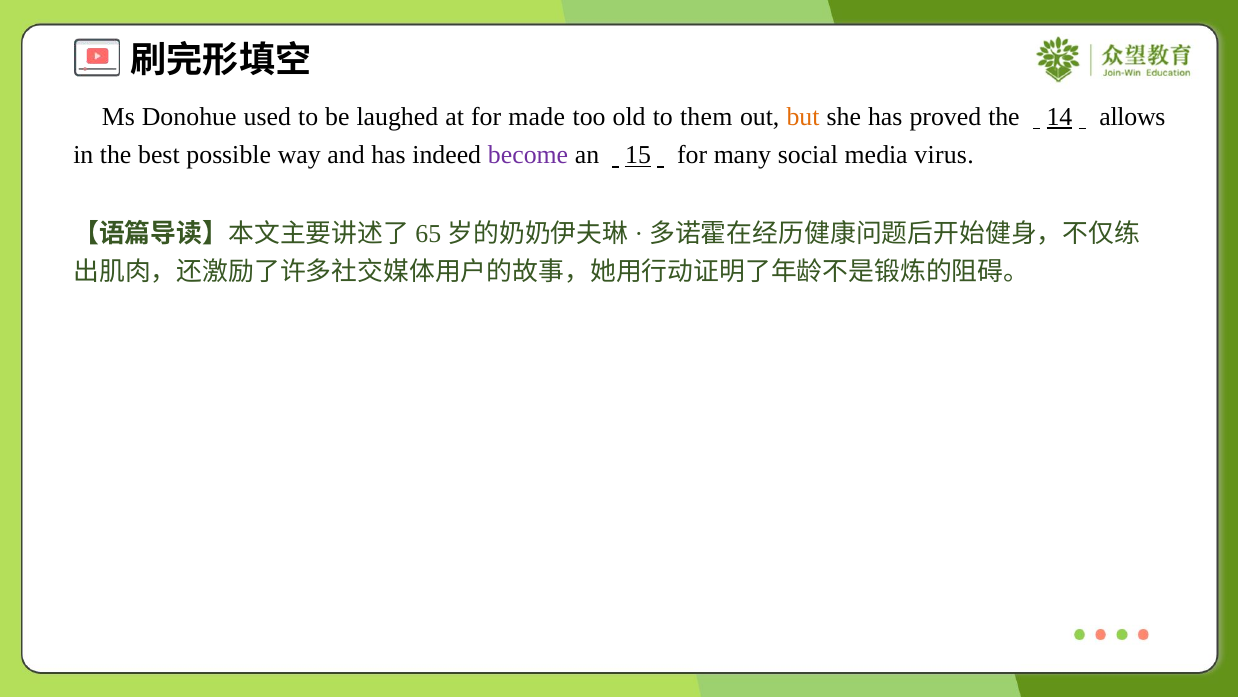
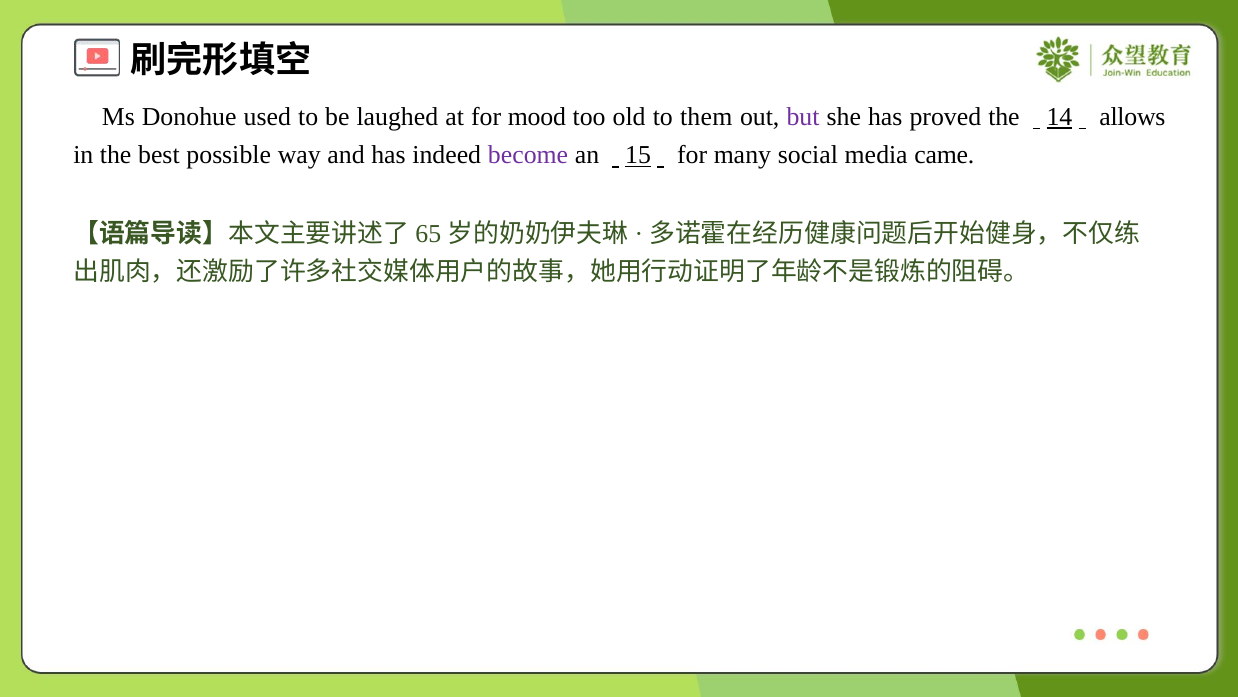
made: made -> mood
but colour: orange -> purple
virus: virus -> came
